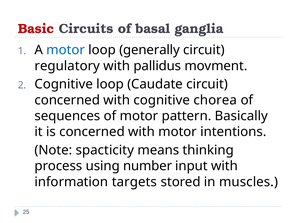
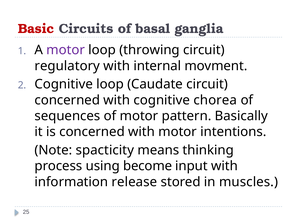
motor at (66, 50) colour: blue -> purple
generally: generally -> throwing
pallidus: pallidus -> internal
number: number -> become
targets: targets -> release
